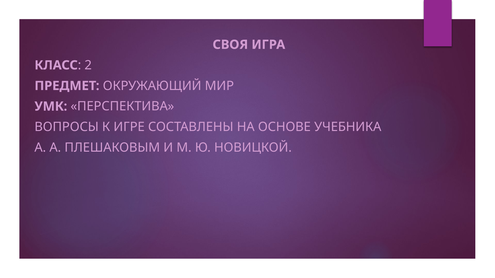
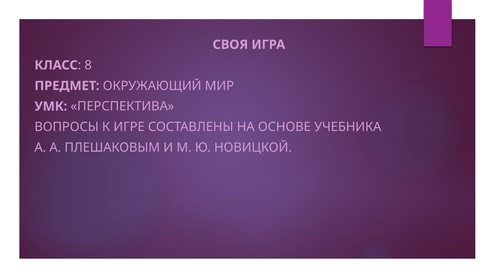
2: 2 -> 8
